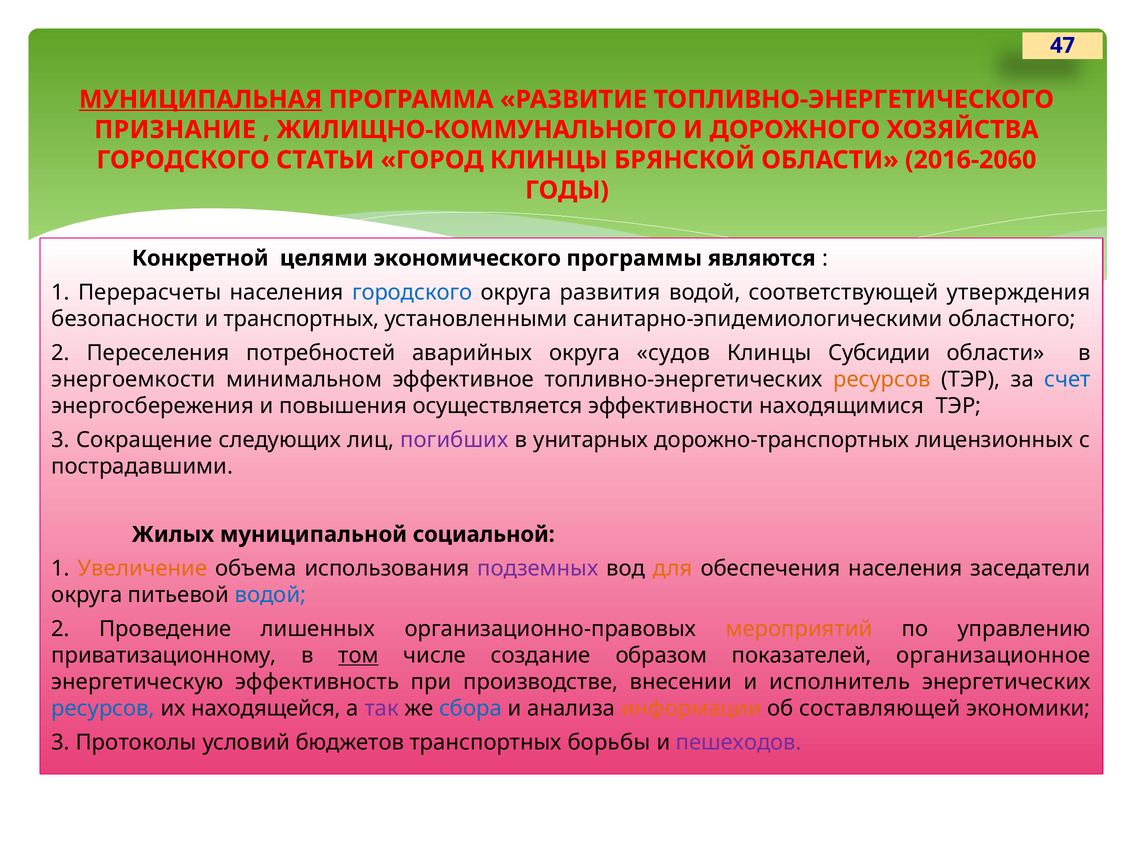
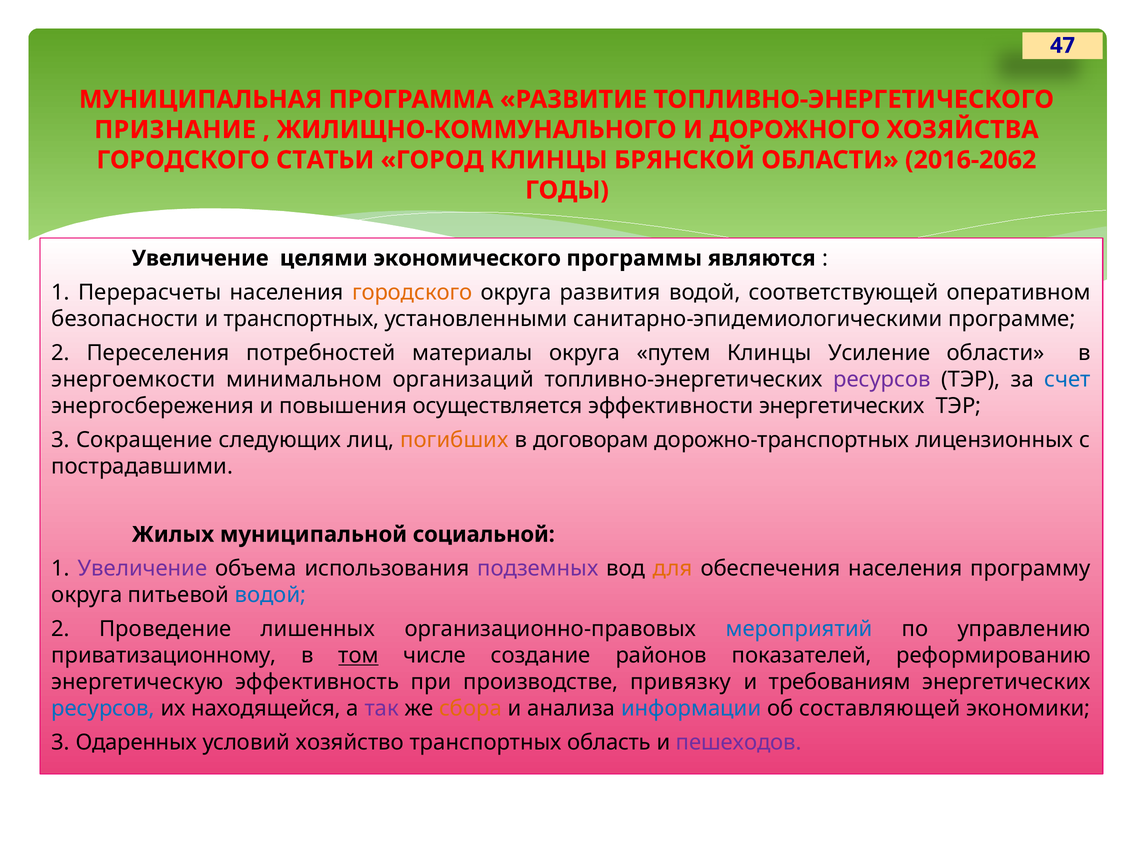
МУНИЦИПАЛЬНАЯ underline: present -> none
2016-2060: 2016-2060 -> 2016-2062
Конкретной at (200, 258): Конкретной -> Увеличение
городского at (412, 292) colour: blue -> orange
утверждения: утверждения -> оперативном
областного: областного -> программе
аварийных: аварийных -> материалы
судов: судов -> путем
Субсидии: Субсидии -> Усиление
эффективное: эффективное -> организаций
ресурсов at (882, 379) colour: orange -> purple
эффективности находящимися: находящимися -> энергетических
погибших colour: purple -> orange
унитарных: унитарных -> договорам
Увеличение at (143, 568) colour: orange -> purple
заседатели: заседатели -> программу
мероприятий colour: orange -> blue
образом: образом -> районов
организационное: организационное -> реформированию
внесении: внесении -> привязку
исполнитель: исполнитель -> требованиям
сбора colour: blue -> orange
информации colour: orange -> blue
Протоколы: Протоколы -> Одаренных
бюджетов: бюджетов -> хозяйство
борьбы: борьбы -> область
